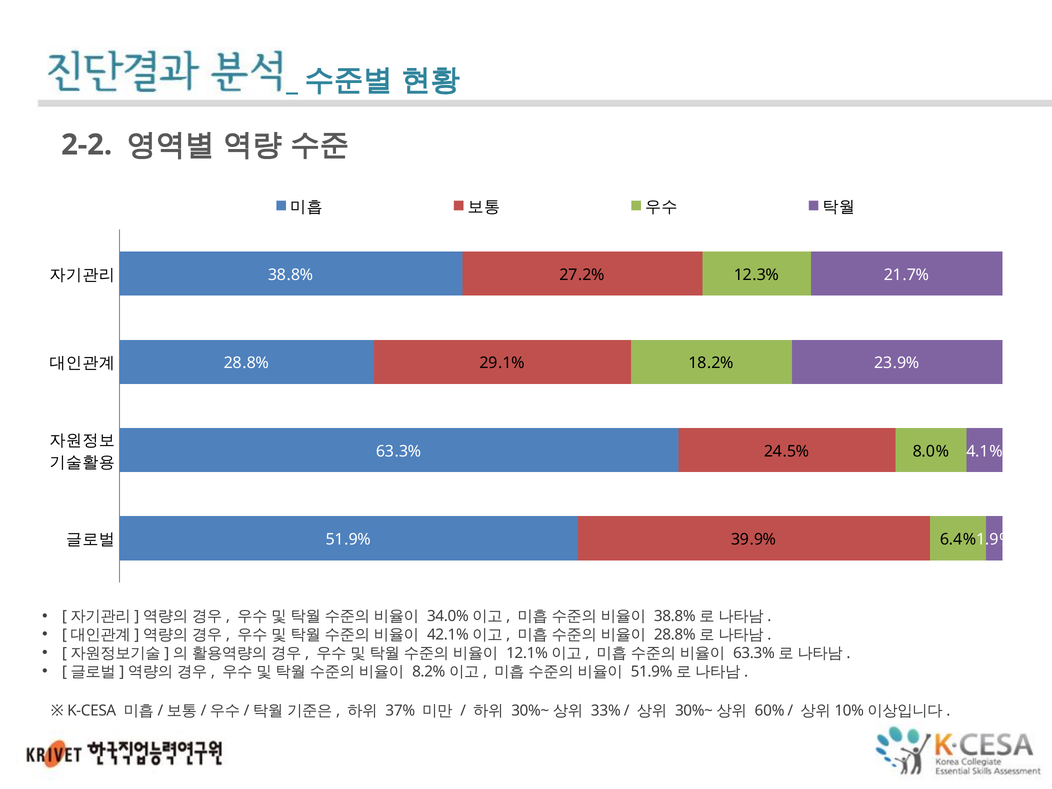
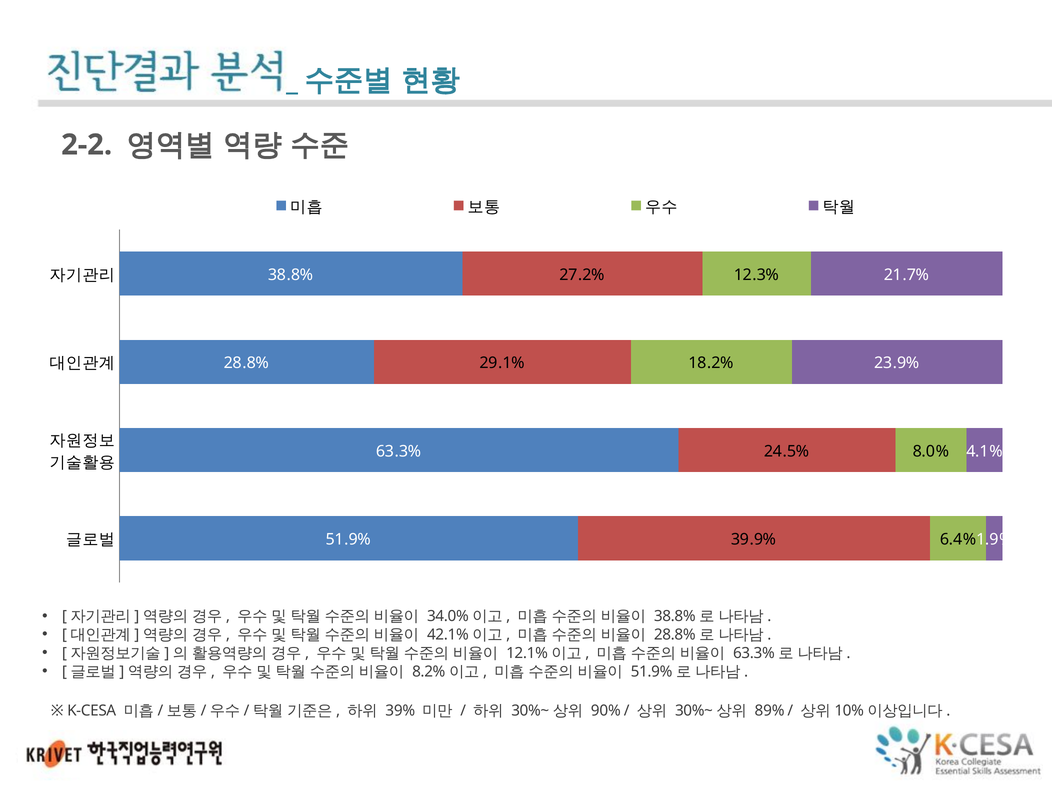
37%: 37% -> 39%
33%: 33% -> 90%
60%: 60% -> 89%
